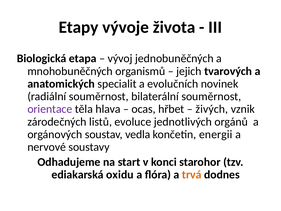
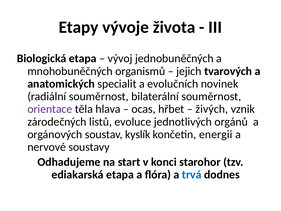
vedla: vedla -> kyslík
ediakarská oxidu: oxidu -> etapa
trvá colour: orange -> blue
